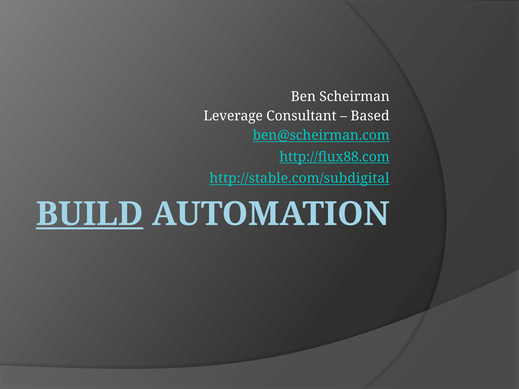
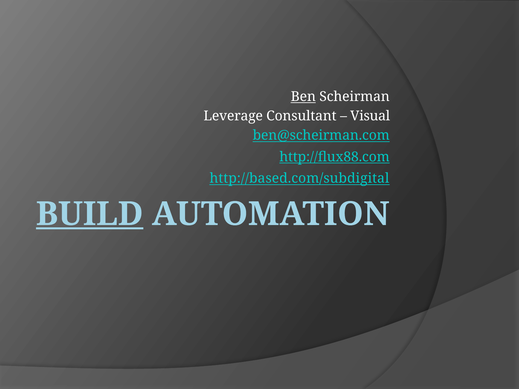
Ben underline: none -> present
Based: Based -> Visual
http://stable.com/subdigital: http://stable.com/subdigital -> http://based.com/subdigital
